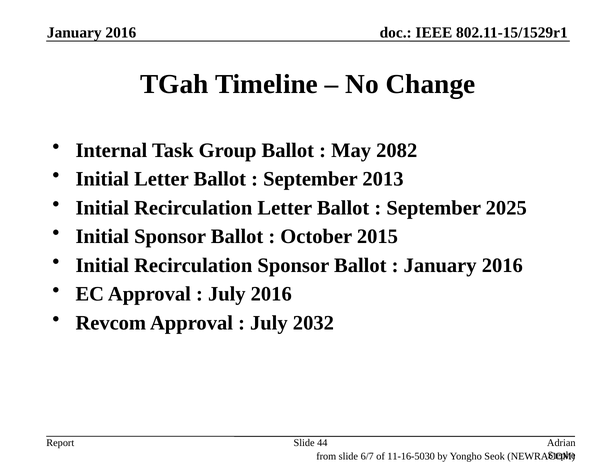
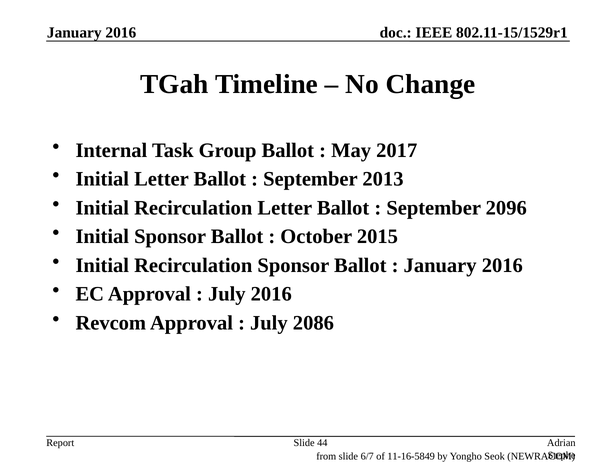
2082: 2082 -> 2017
2025: 2025 -> 2096
2032: 2032 -> 2086
11-16-5030: 11-16-5030 -> 11-16-5849
